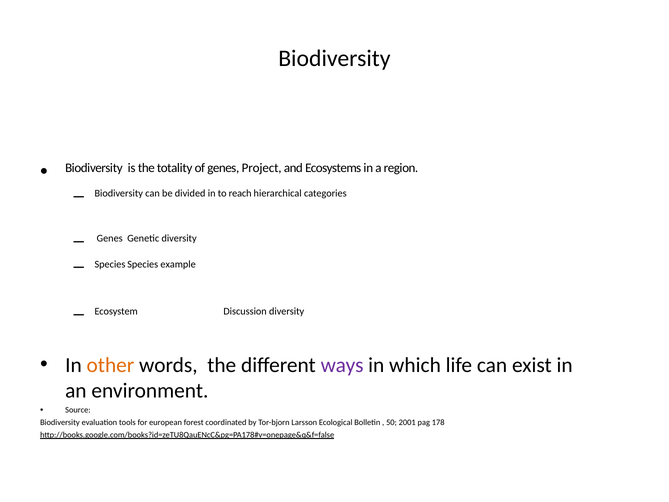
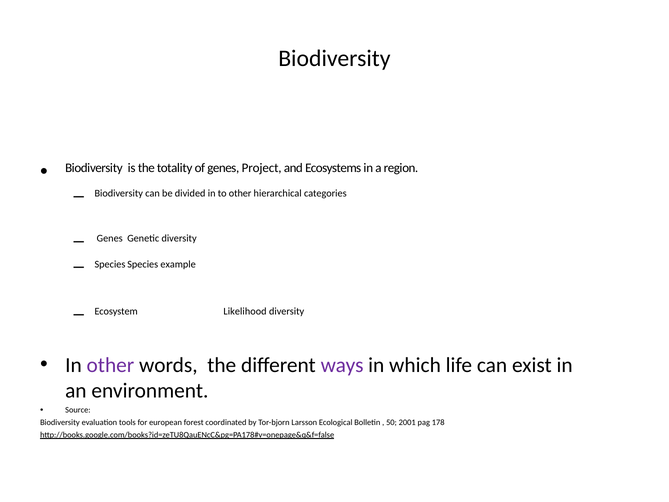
to reach: reach -> other
Discussion: Discussion -> Likelihood
other at (110, 365) colour: orange -> purple
